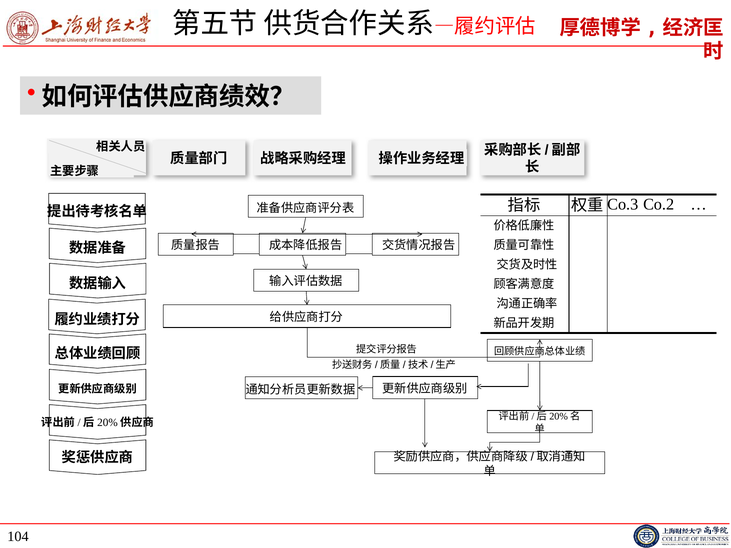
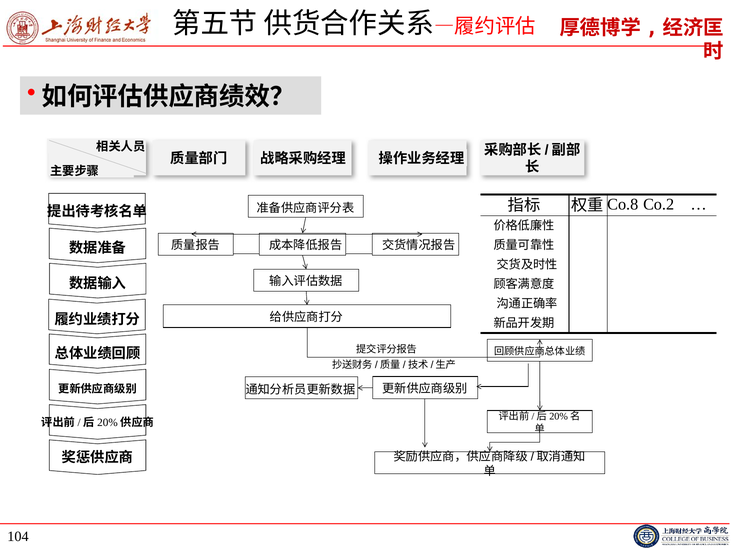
Co.3: Co.3 -> Co.8
